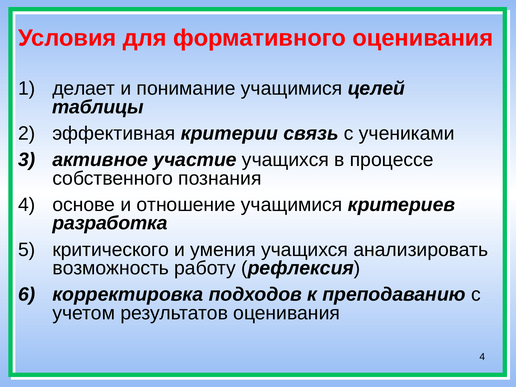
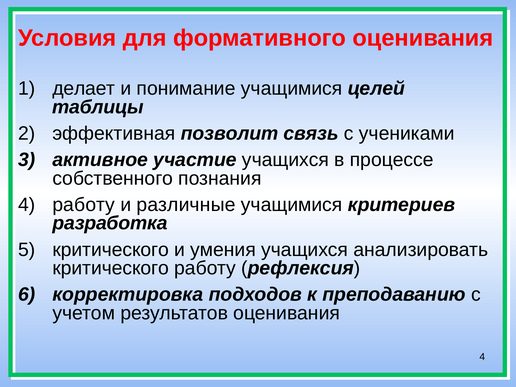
критерии: критерии -> позволит
4 основе: основе -> работу
отношение: отношение -> различные
возможность at (111, 268): возможность -> критического
